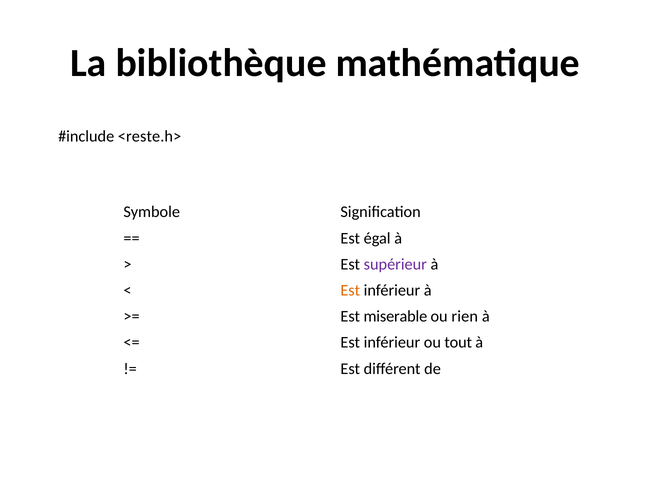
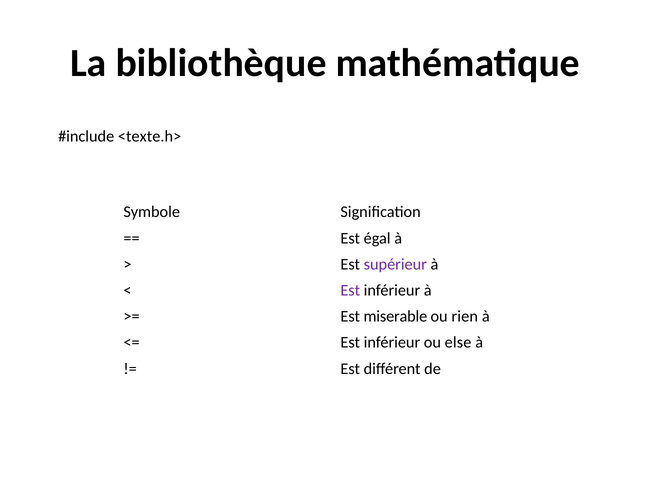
<reste.h>: <reste.h> -> <texte.h>
Est at (350, 290) colour: orange -> purple
tout: tout -> else
